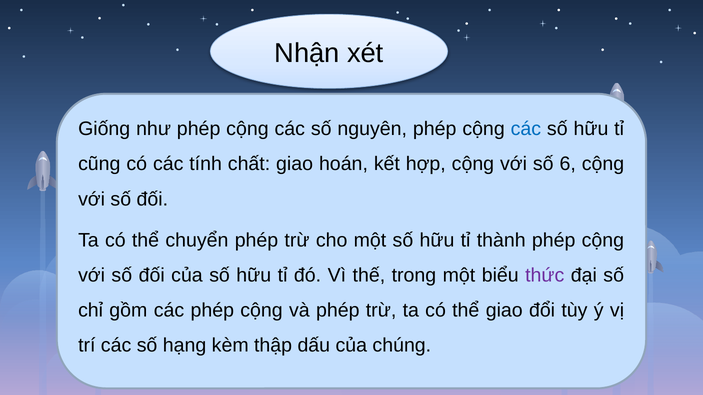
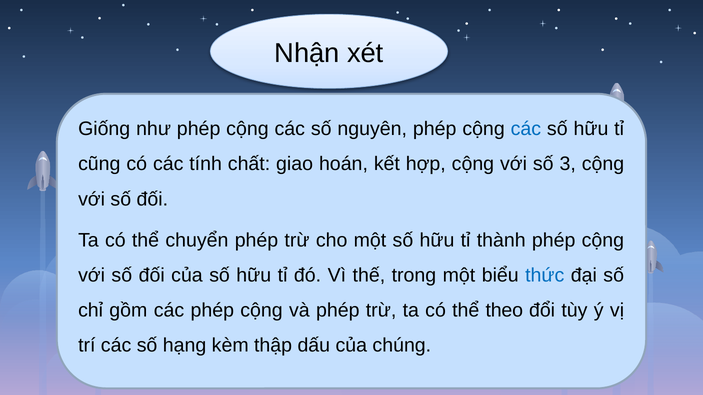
6: 6 -> 3
thức colour: purple -> blue
thể giao: giao -> theo
